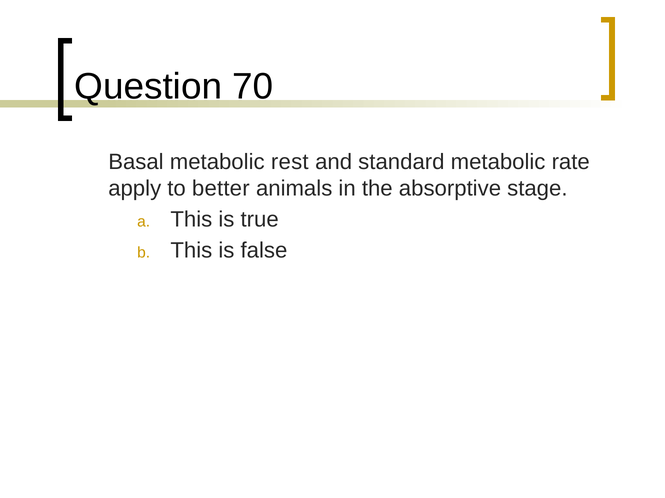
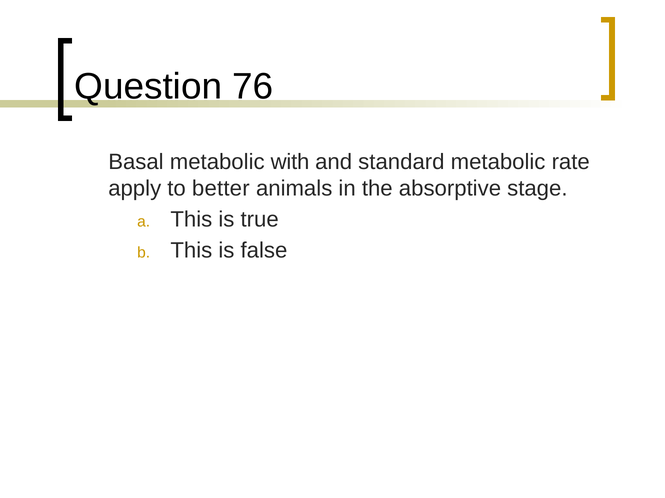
70: 70 -> 76
rest: rest -> with
